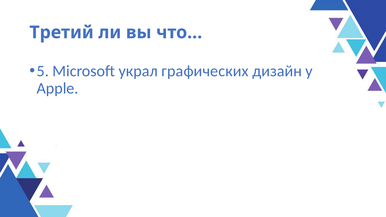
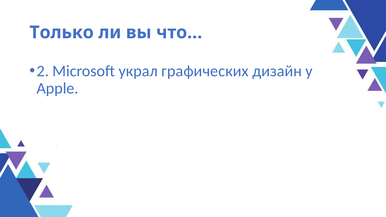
Третий: Третий -> Только
5: 5 -> 2
